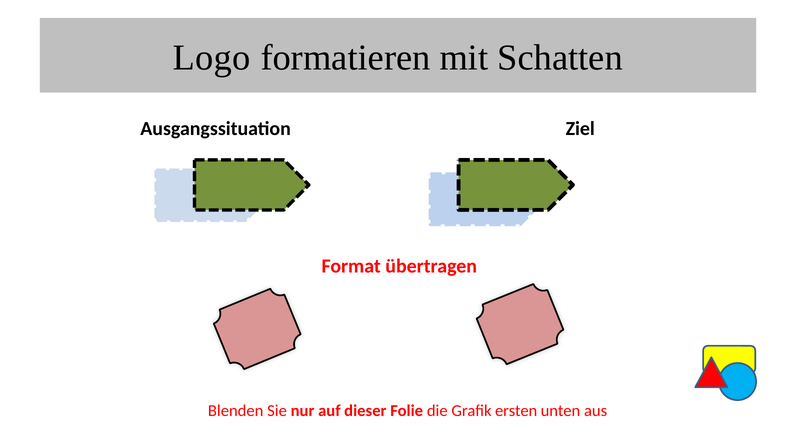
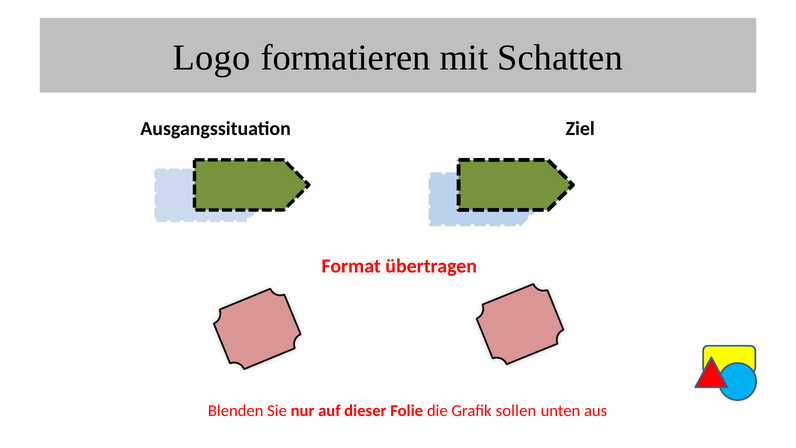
ersten: ersten -> sollen
